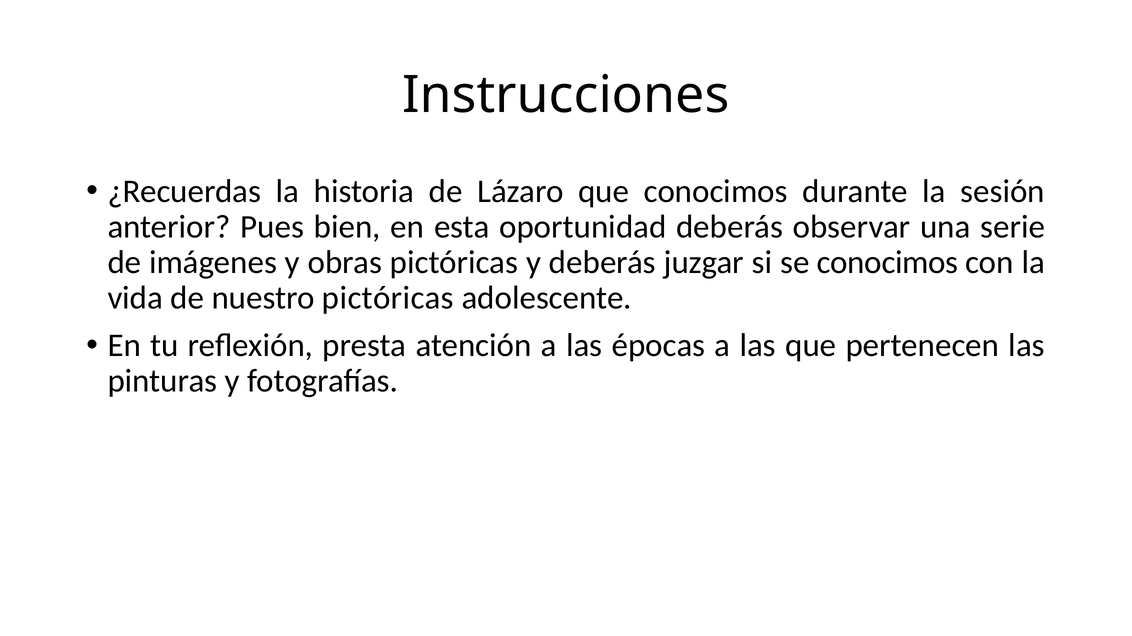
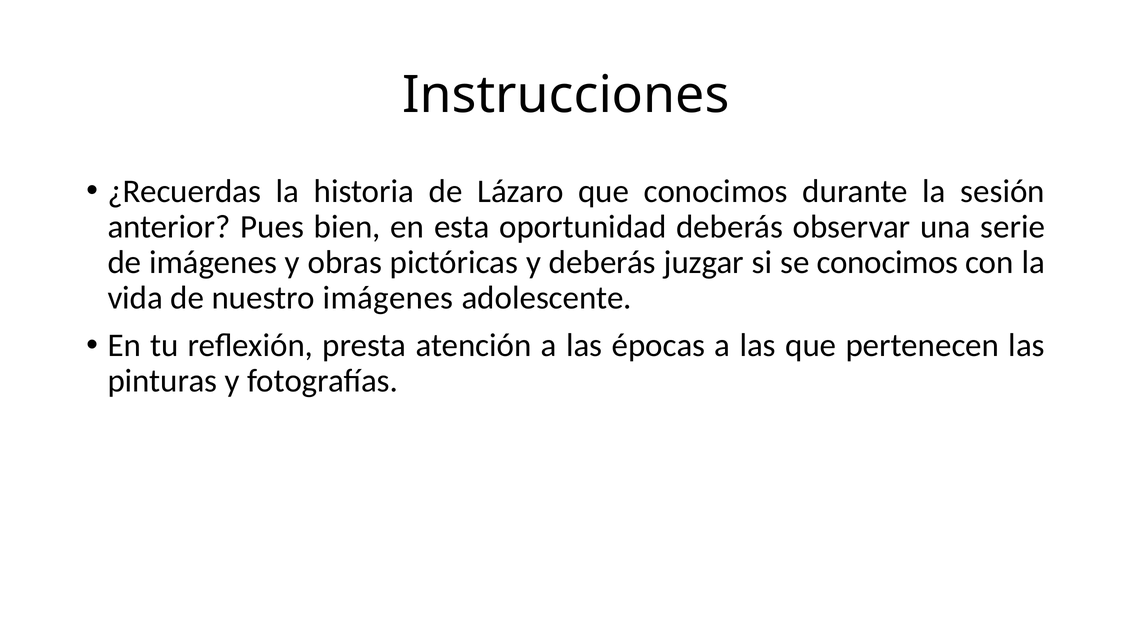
nuestro pictóricas: pictóricas -> imágenes
